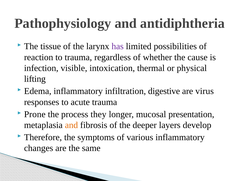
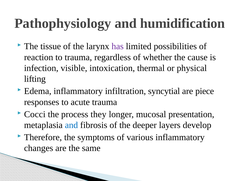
antidiphtheria: antidiphtheria -> humidification
digestive: digestive -> syncytial
virus: virus -> piece
Prone: Prone -> Cocci
and at (71, 125) colour: orange -> blue
